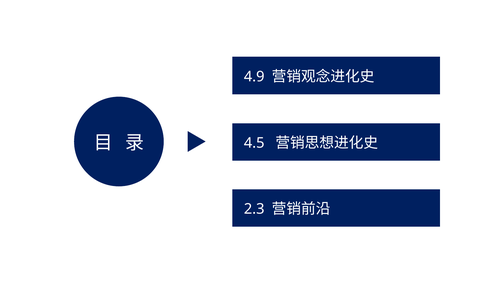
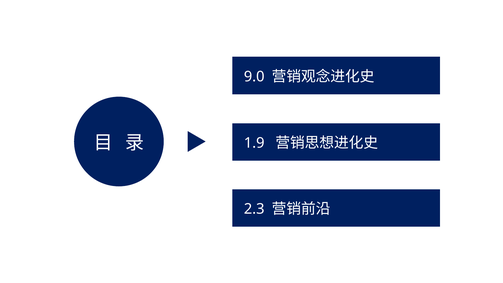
4.9: 4.9 -> 9.0
4.5: 4.5 -> 1.9
